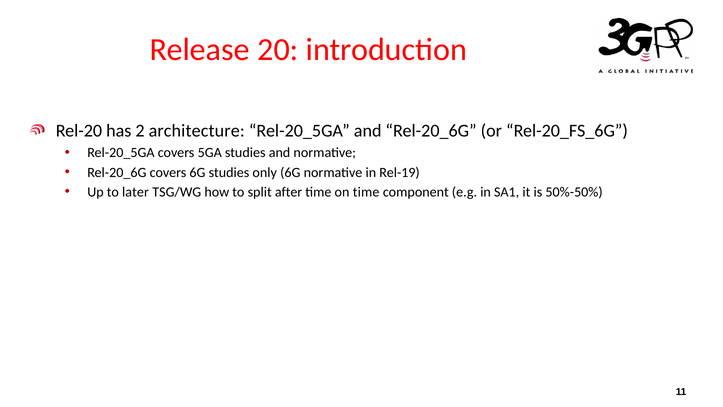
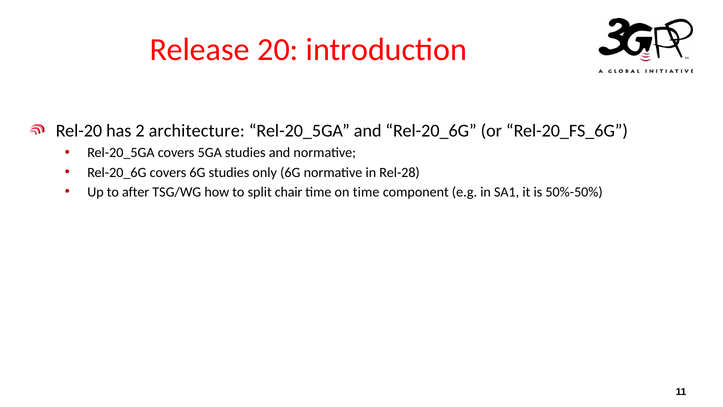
Rel-19: Rel-19 -> Rel-28
later: later -> after
after: after -> chair
